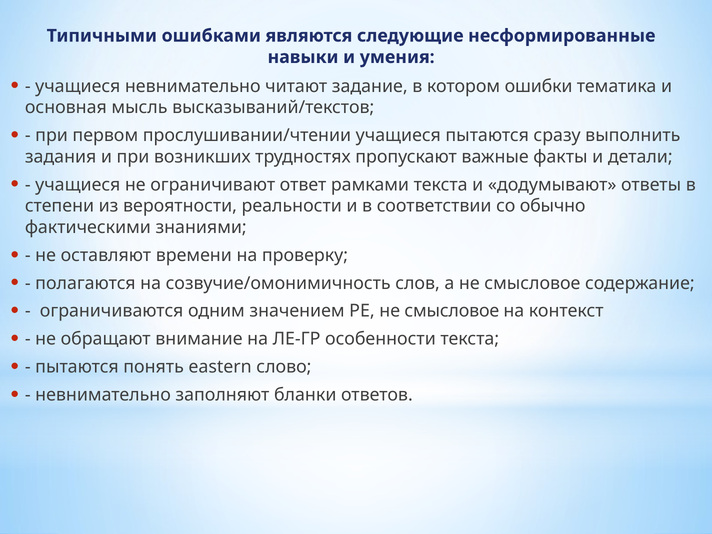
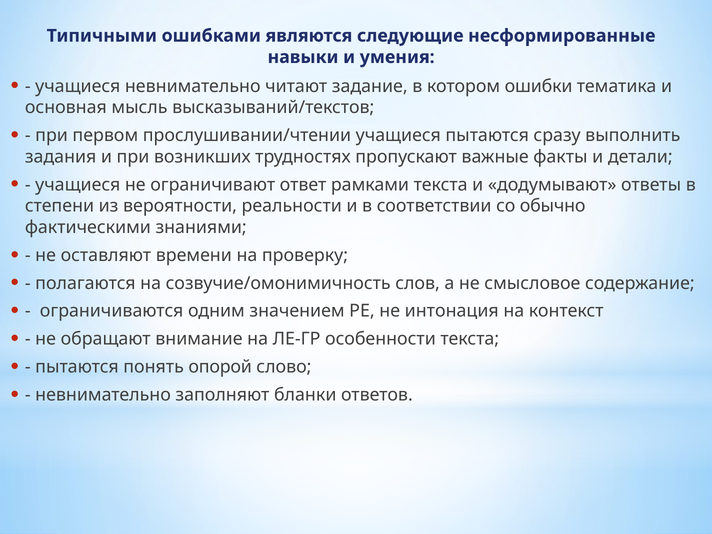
РЕ не смысловое: смысловое -> интонация
eastern: eastern -> опорой
